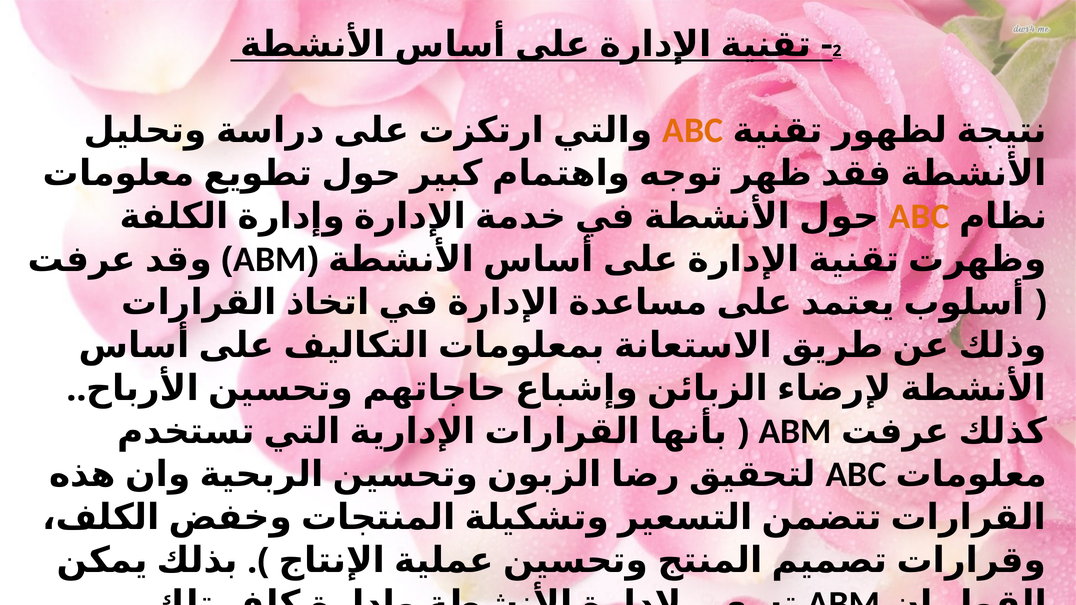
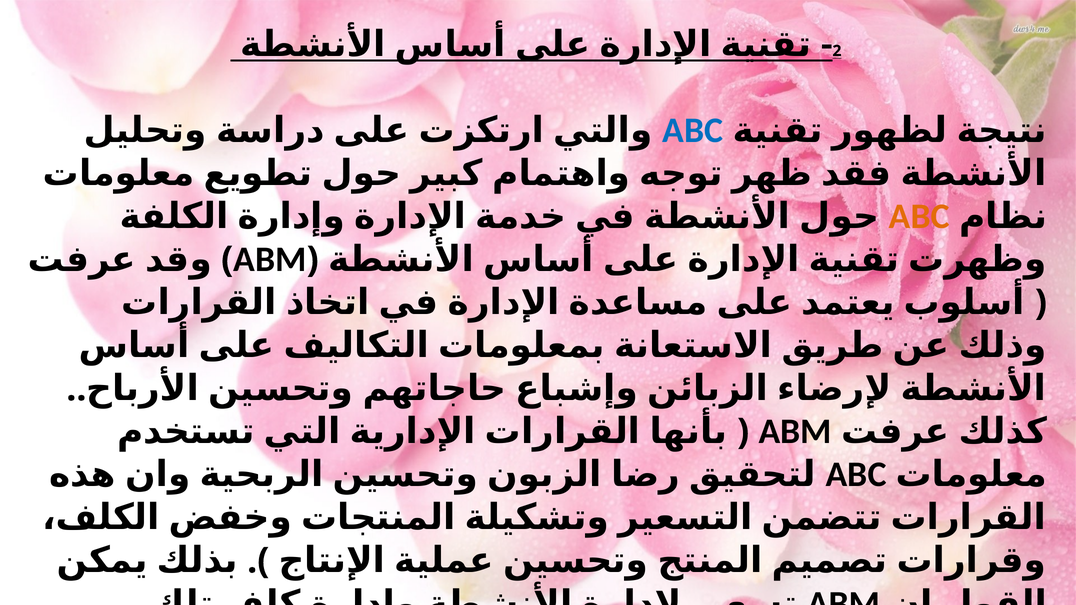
ABC at (693, 130) colour: orange -> blue
